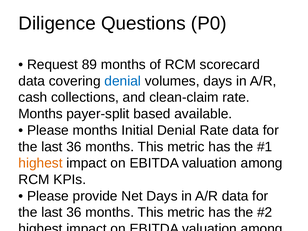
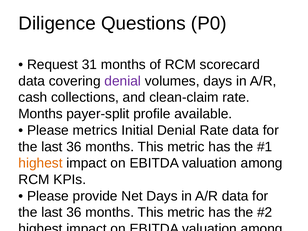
89: 89 -> 31
denial at (123, 81) colour: blue -> purple
based: based -> profile
Please months: months -> metrics
